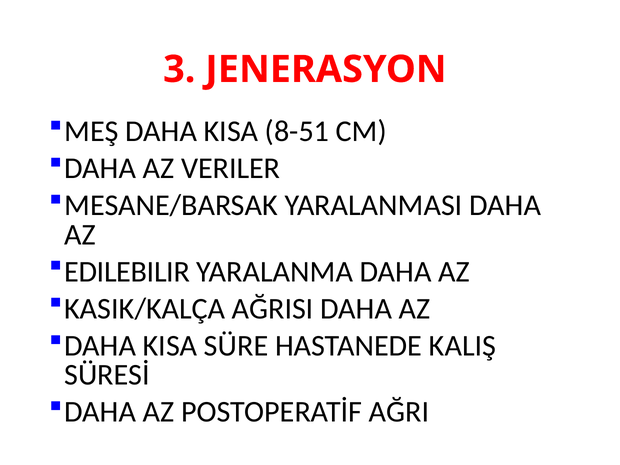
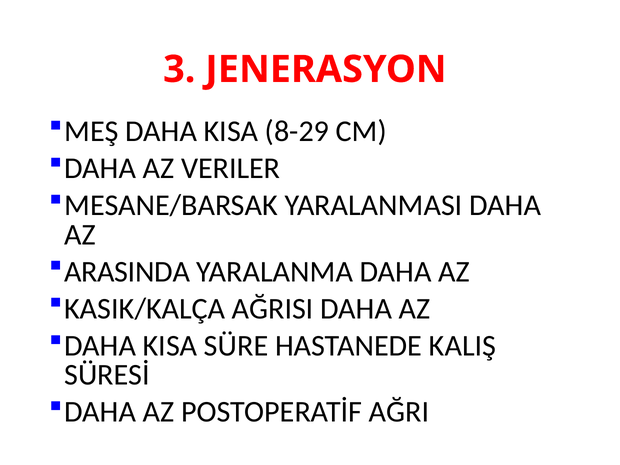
8-51: 8-51 -> 8-29
EDILEBILIR: EDILEBILIR -> ARASINDA
